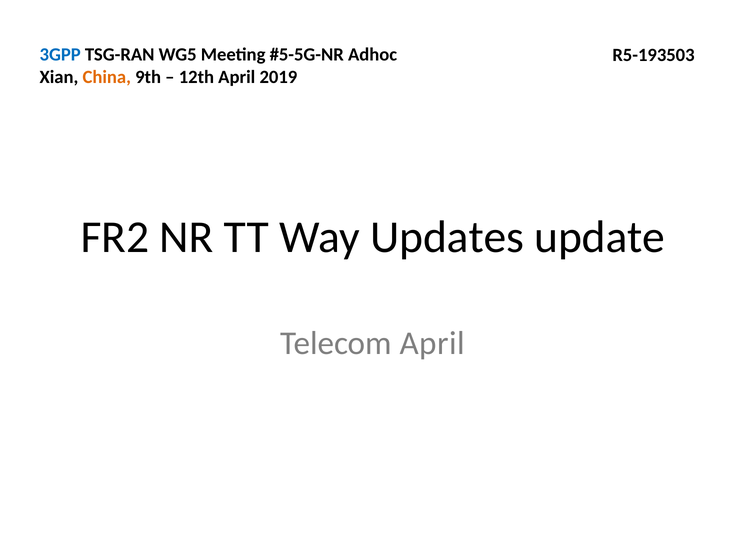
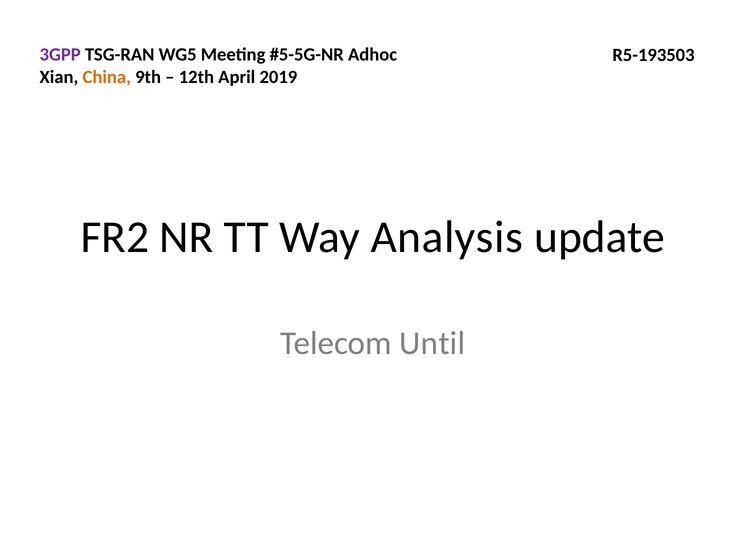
3GPP colour: blue -> purple
Updates: Updates -> Analysis
Telecom April: April -> Until
